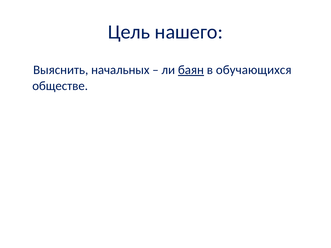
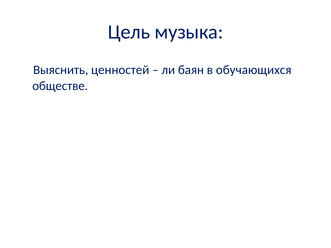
нашего: нашего -> музыка
начальных: начальных -> ценностей
баян underline: present -> none
